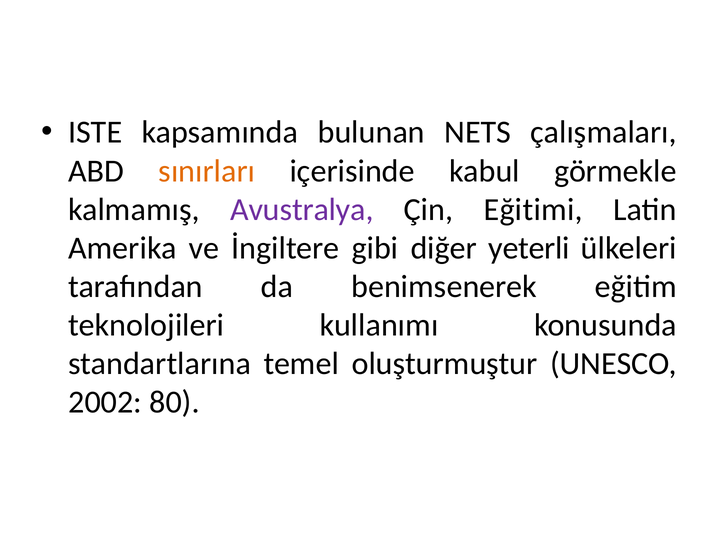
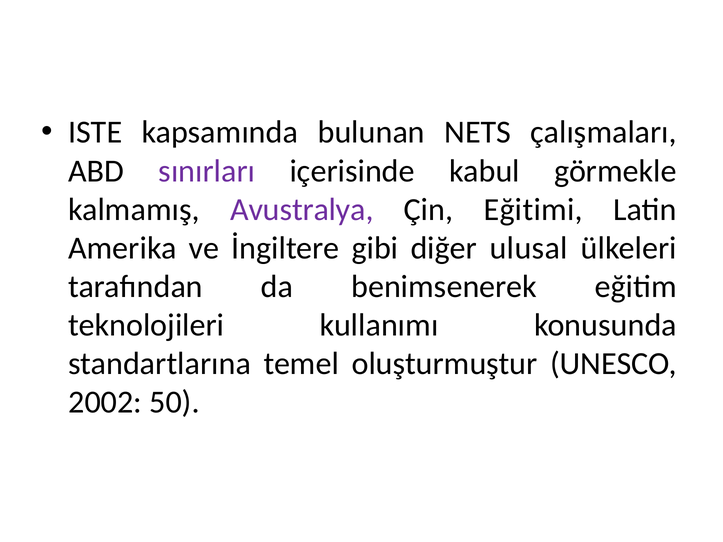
sınırları colour: orange -> purple
yeterli: yeterli -> ulusal
80: 80 -> 50
